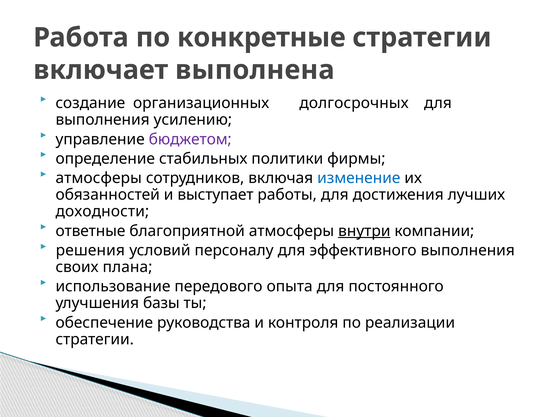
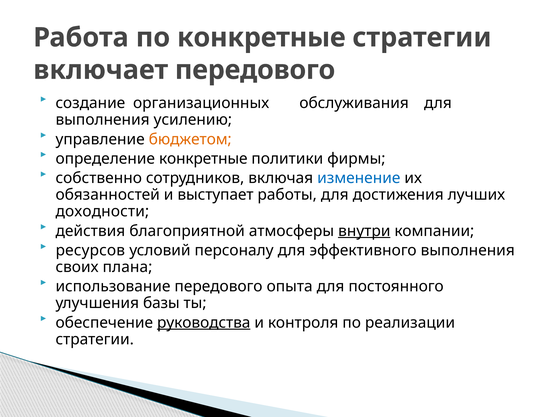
включает выполнена: выполнена -> передового
долгосрочных: долгосрочных -> обслуживания
бюджетом colour: purple -> orange
определение стабильных: стабильных -> конкретные
атмосферы at (99, 178): атмосферы -> собственно
ответные: ответные -> действия
решения: решения -> ресурсов
руководства underline: none -> present
